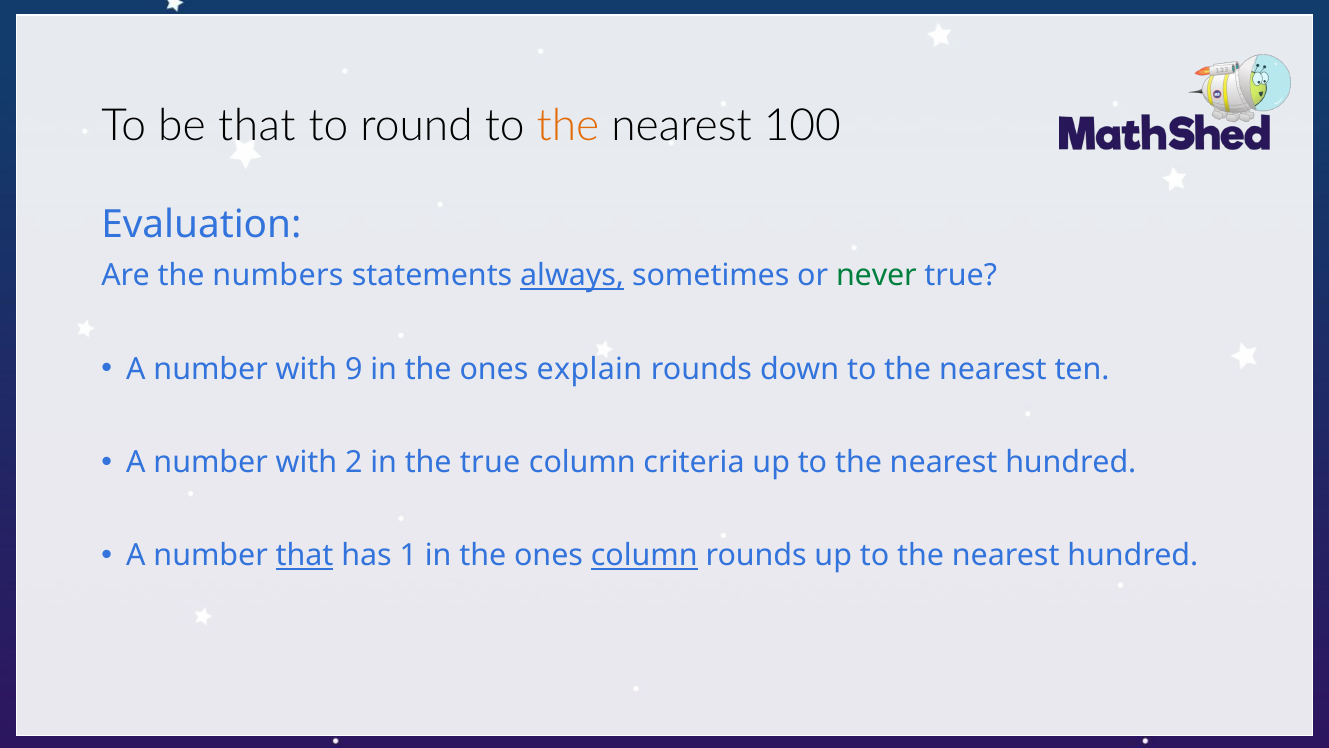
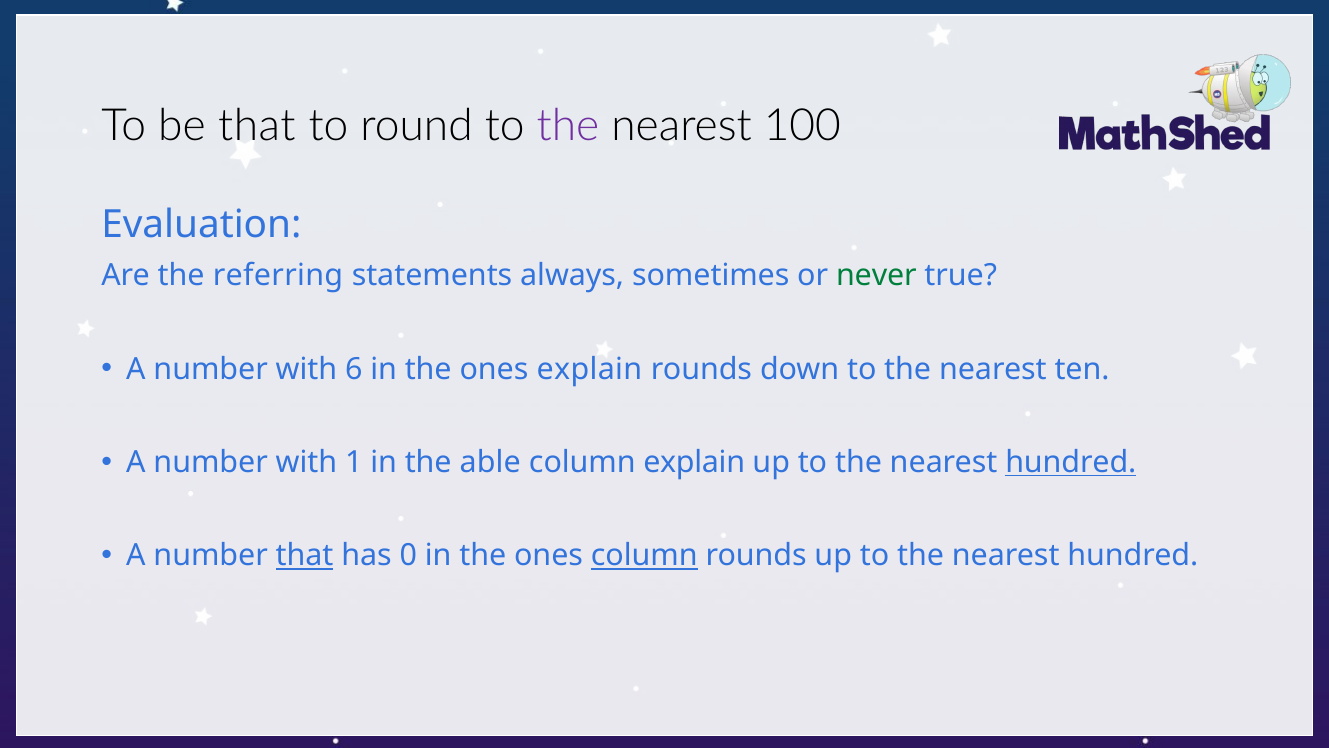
the at (568, 126) colour: orange -> purple
numbers: numbers -> referring
always underline: present -> none
9: 9 -> 6
2: 2 -> 1
the true: true -> able
column criteria: criteria -> explain
hundred at (1071, 462) underline: none -> present
1: 1 -> 0
